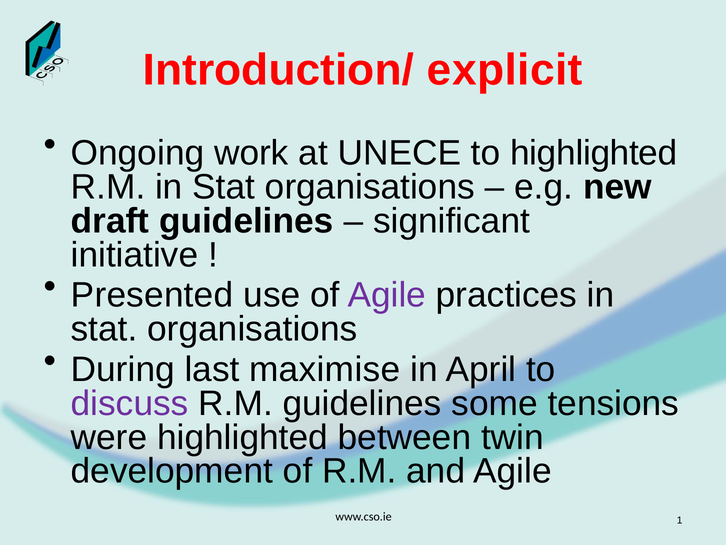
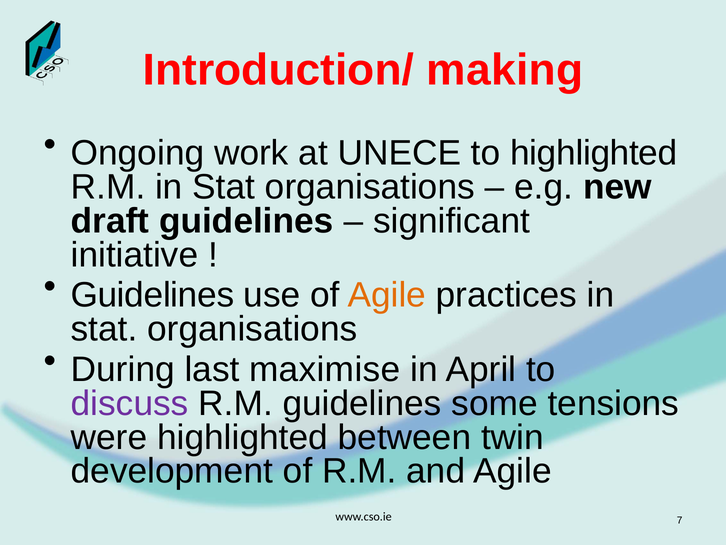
explicit: explicit -> making
Presented at (152, 295): Presented -> Guidelines
Agile at (387, 295) colour: purple -> orange
1: 1 -> 7
